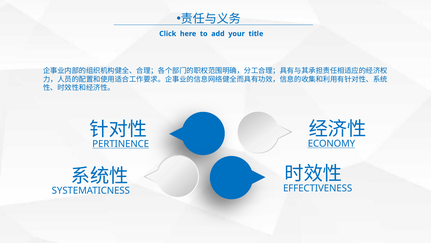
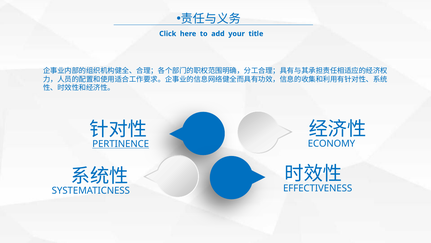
ECONOMY underline: present -> none
